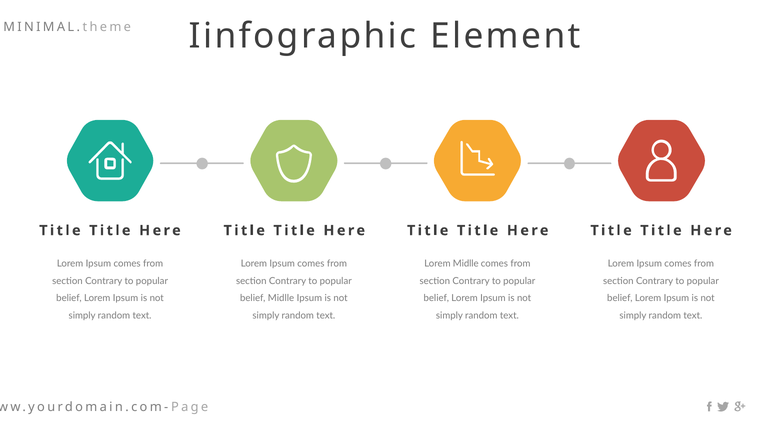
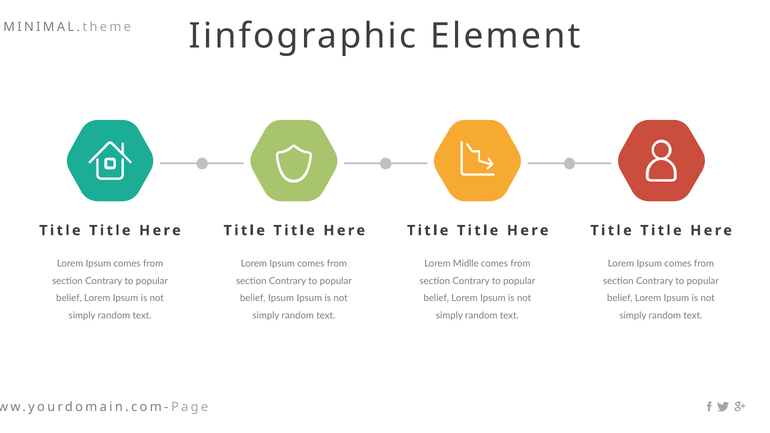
belief Midlle: Midlle -> Ipsum
